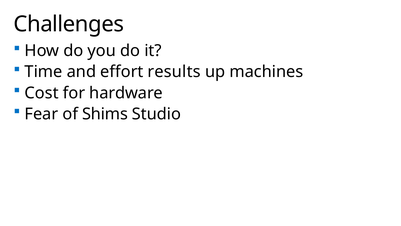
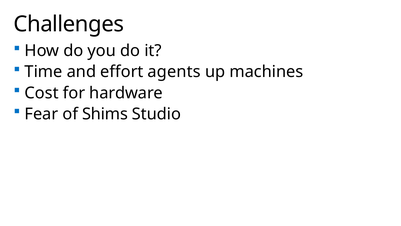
results: results -> agents
